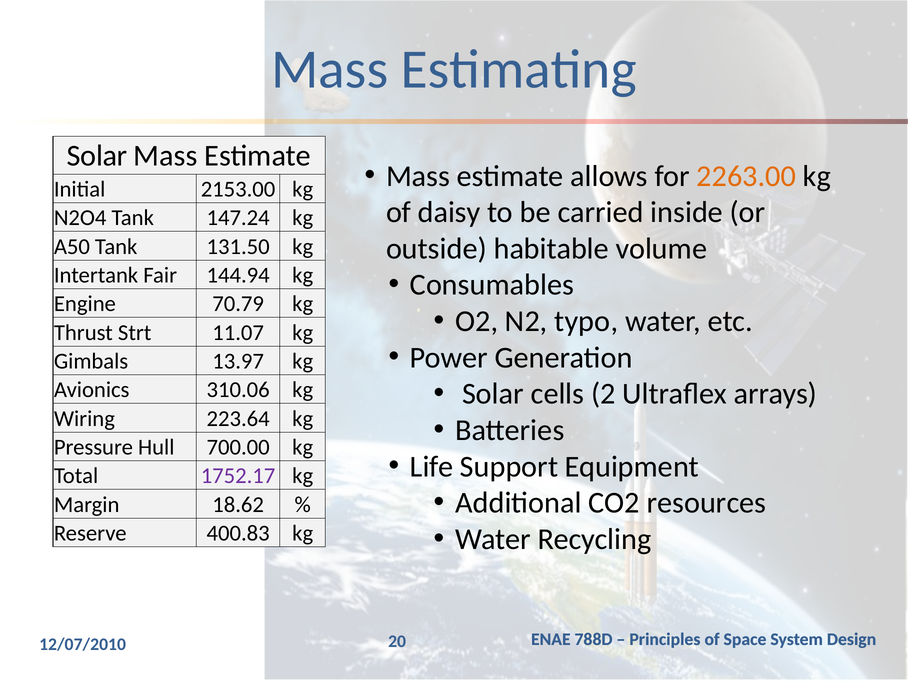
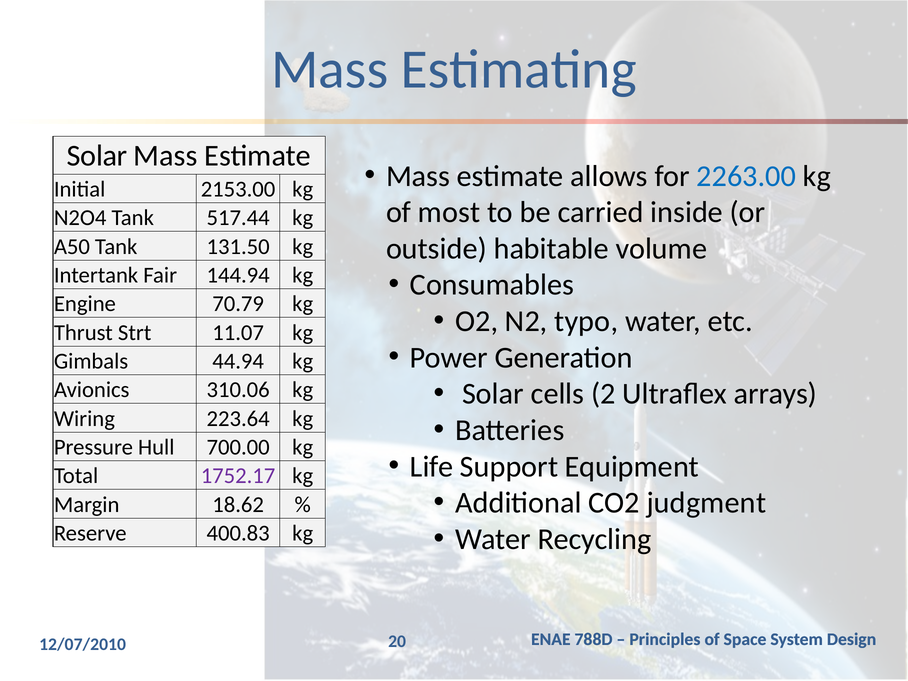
2263.00 colour: orange -> blue
daisy: daisy -> most
147.24: 147.24 -> 517.44
13.97: 13.97 -> 44.94
resources: resources -> judgment
